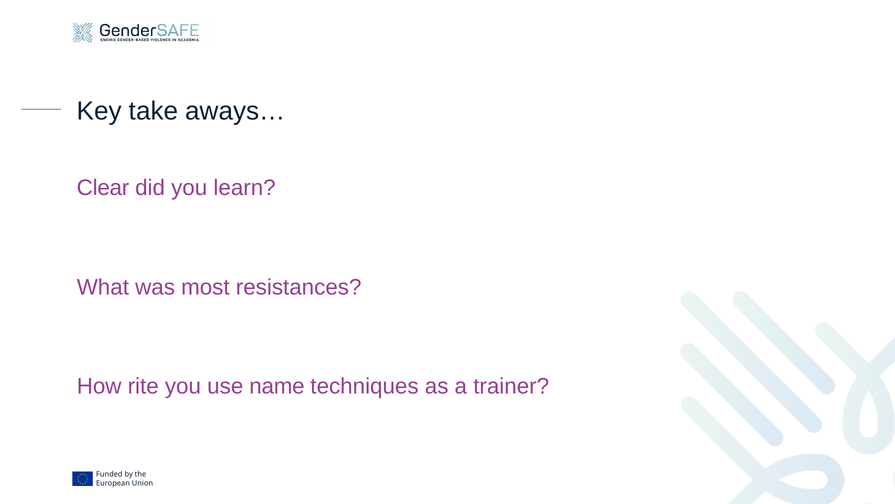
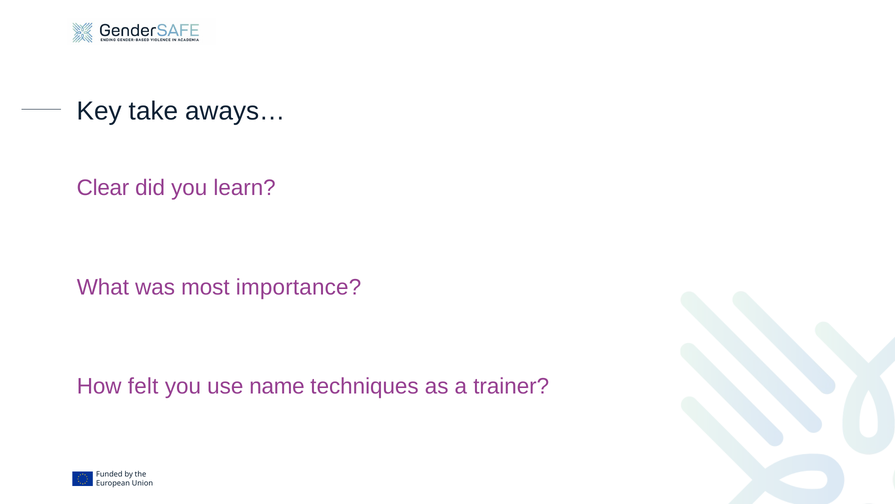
resistances: resistances -> importance
rite: rite -> felt
